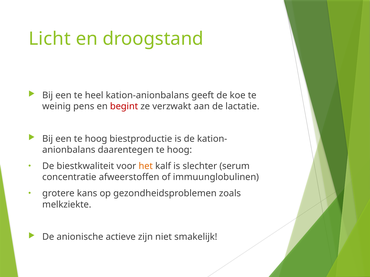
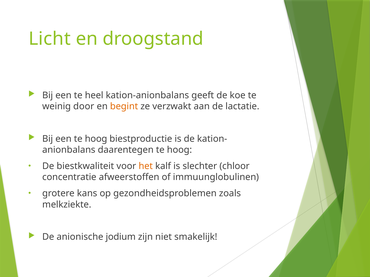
pens: pens -> door
begint colour: red -> orange
serum: serum -> chloor
actieve: actieve -> jodium
